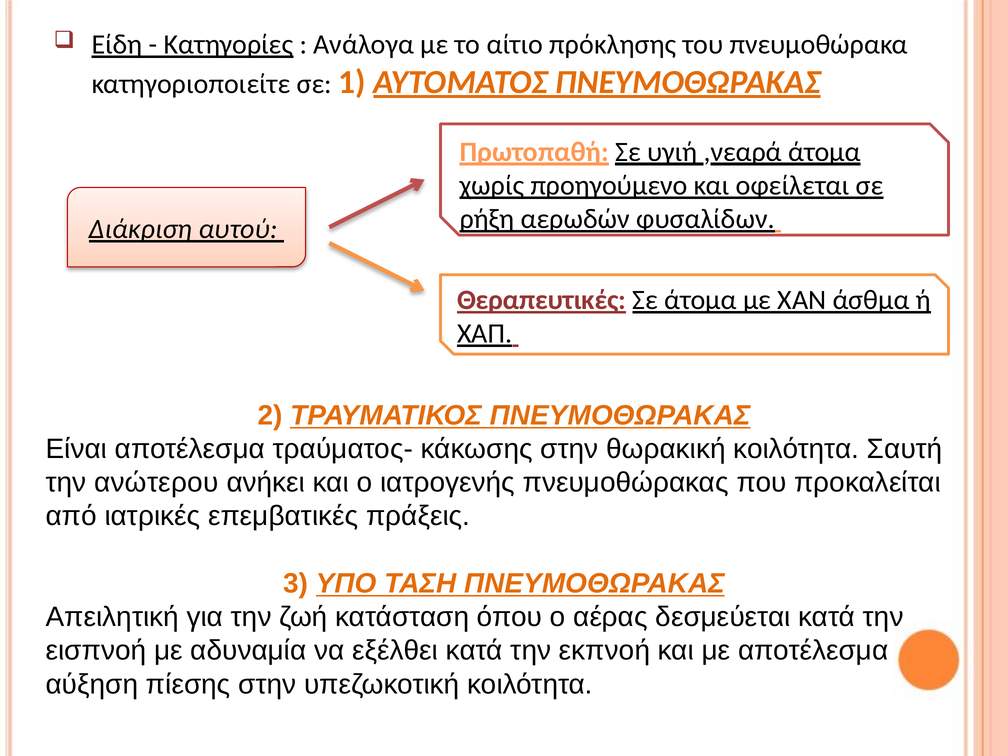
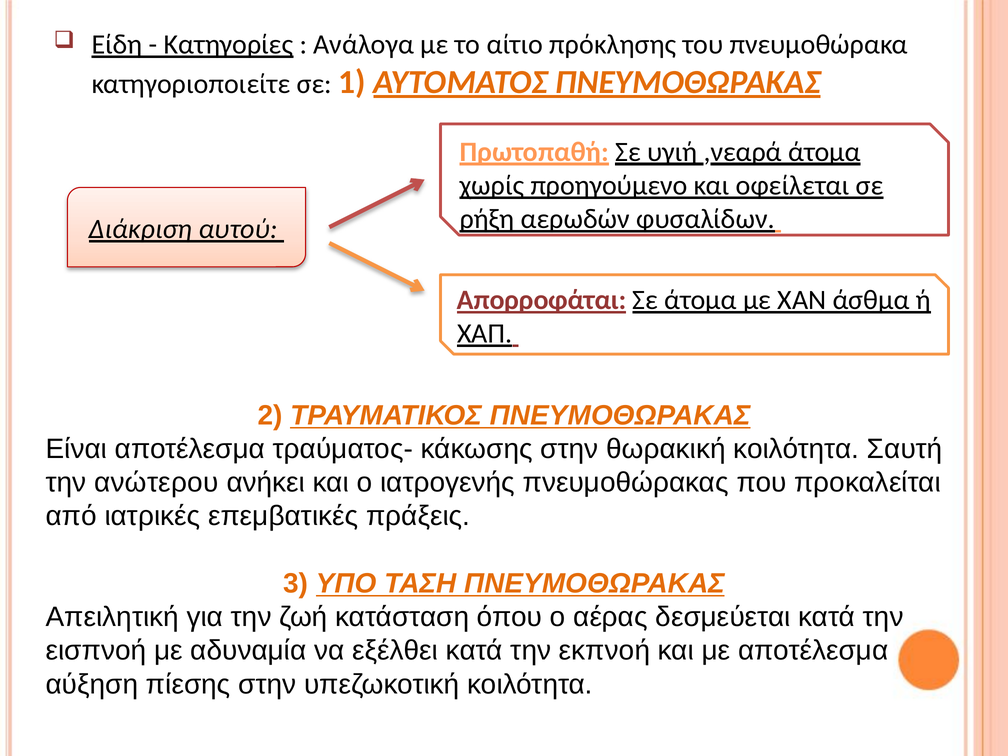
Θεραπευτικές: Θεραπευτικές -> Απορροφάται
